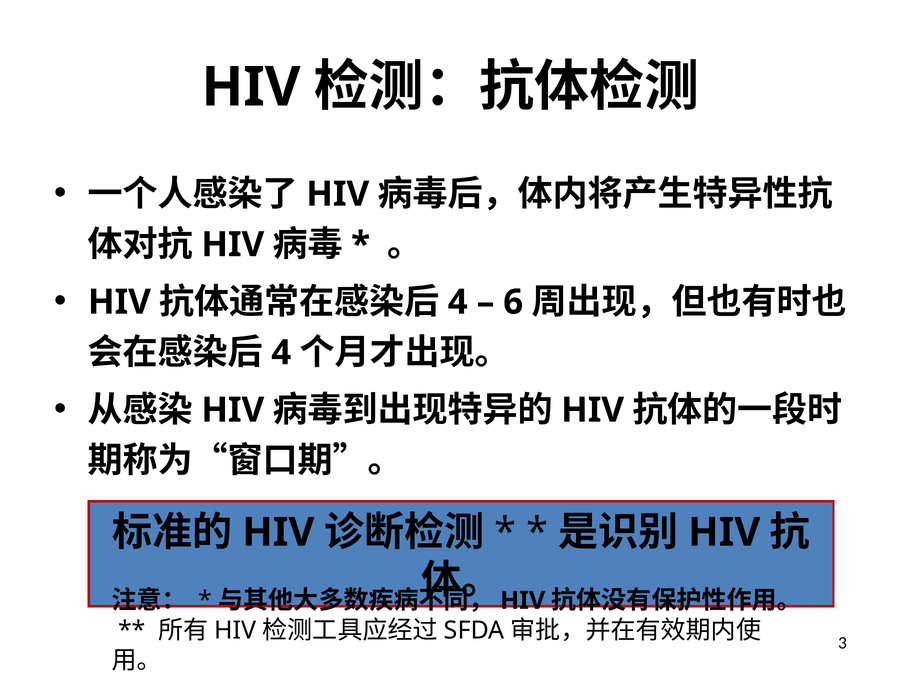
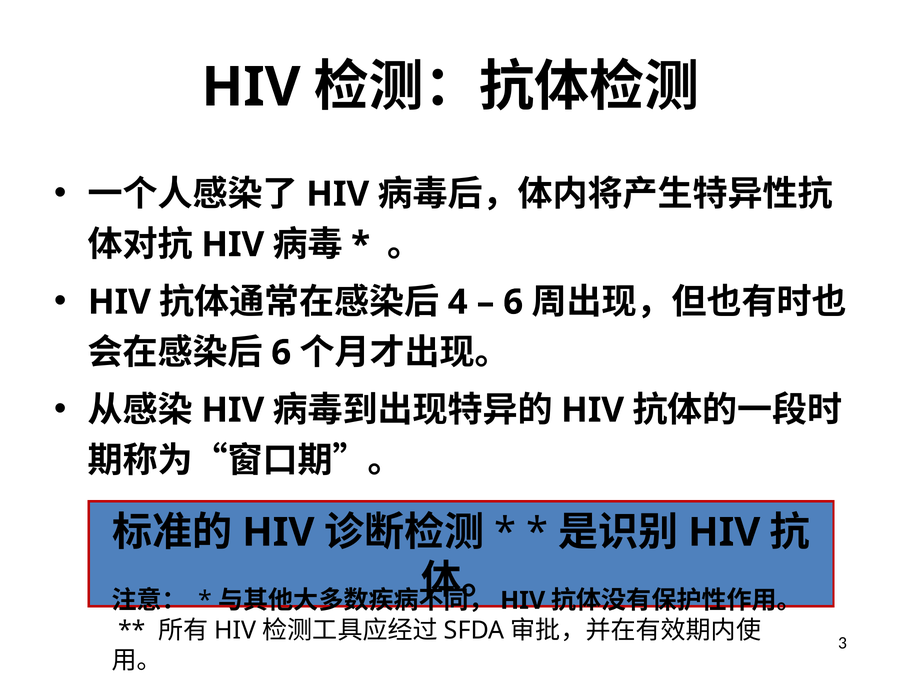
4 at (281, 353): 4 -> 6
